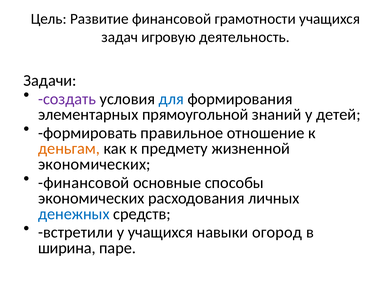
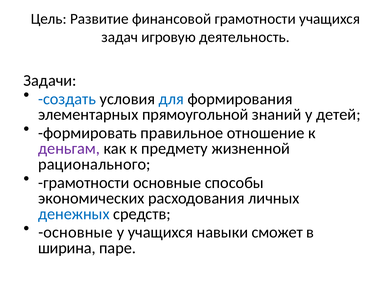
создать colour: purple -> blue
деньгам colour: orange -> purple
экономических at (94, 164): экономических -> рационального
финансовой at (84, 183): финансовой -> грамотности
встретили at (76, 232): встретили -> основные
огород: огород -> сможет
